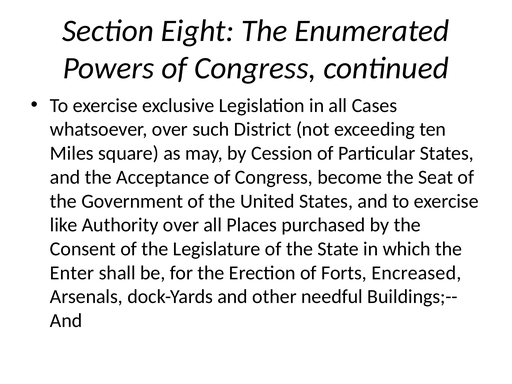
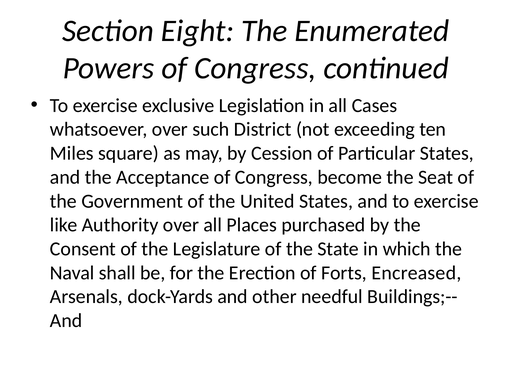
Enter: Enter -> Naval
